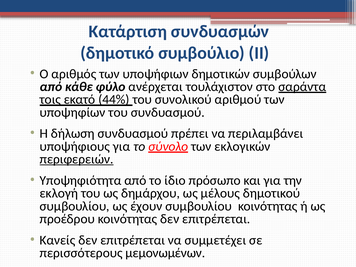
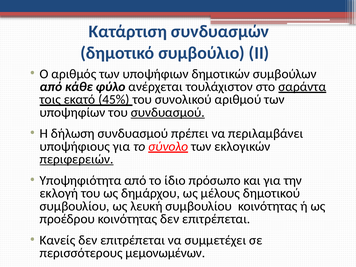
44%: 44% -> 45%
συνδυασμού at (168, 112) underline: none -> present
έχουν: έχουν -> λευκή
